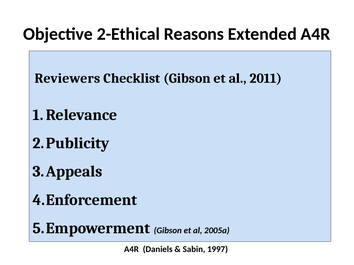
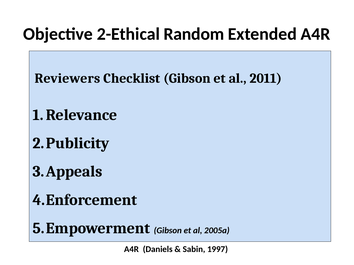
Reasons: Reasons -> Random
